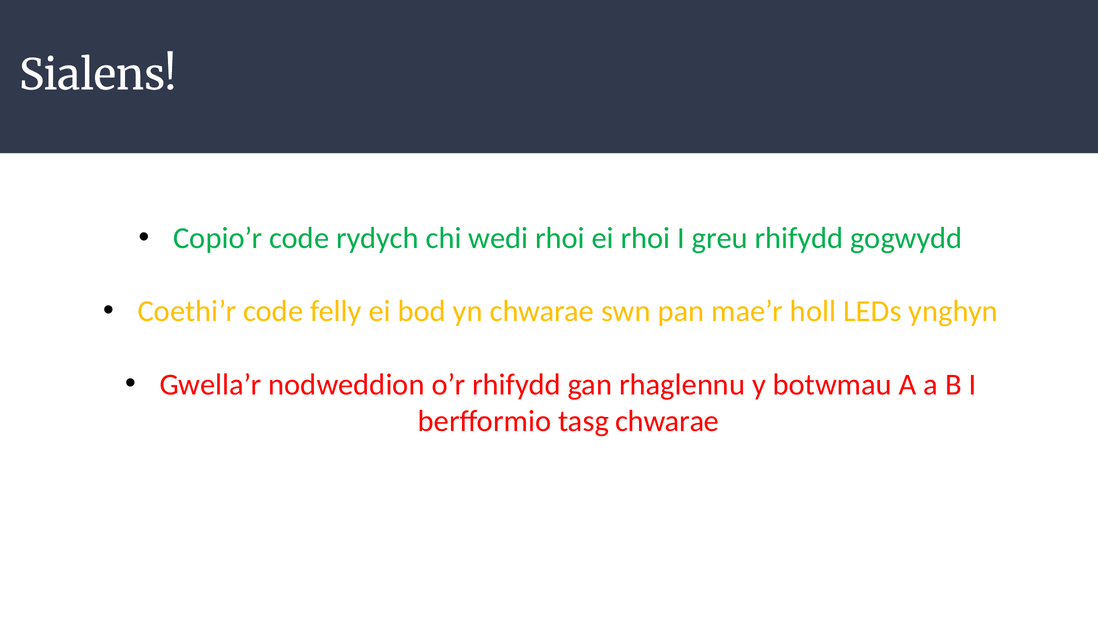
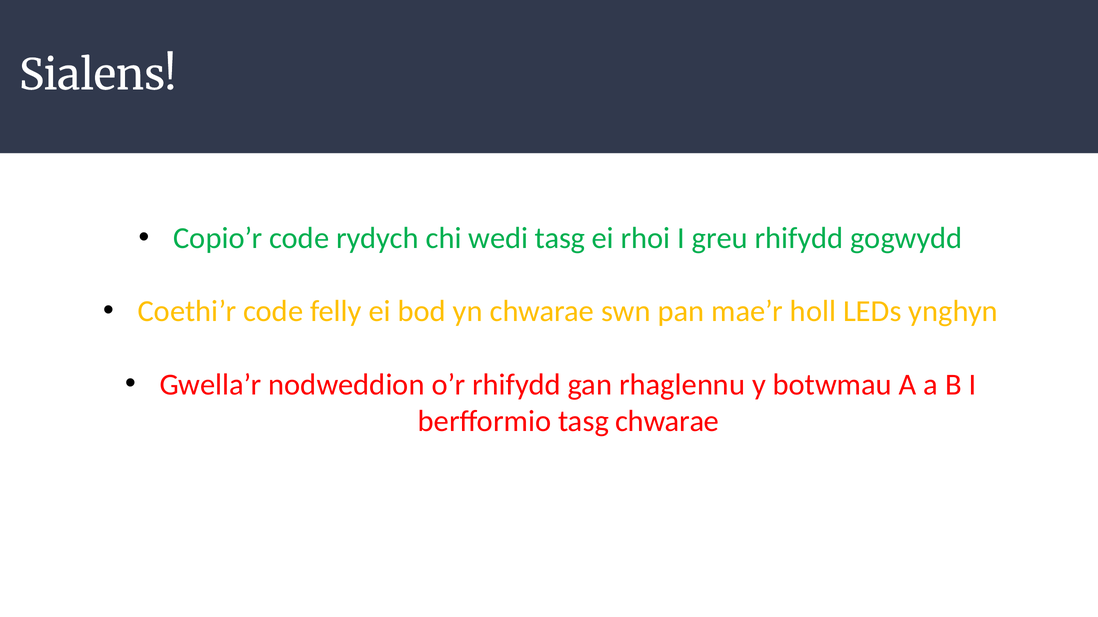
wedi rhoi: rhoi -> tasg
